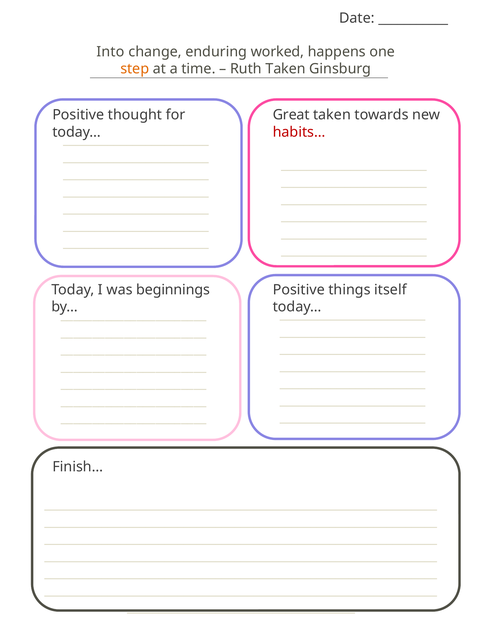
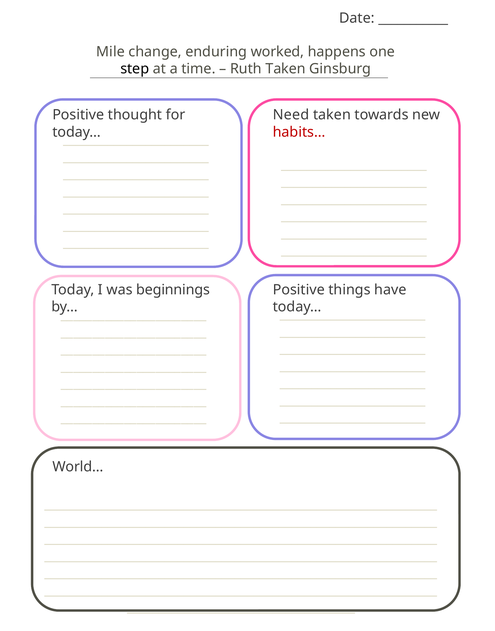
Into: Into -> Mile
step colour: orange -> black
Great: Great -> Need
itself: itself -> have
Finish…: Finish… -> World…
